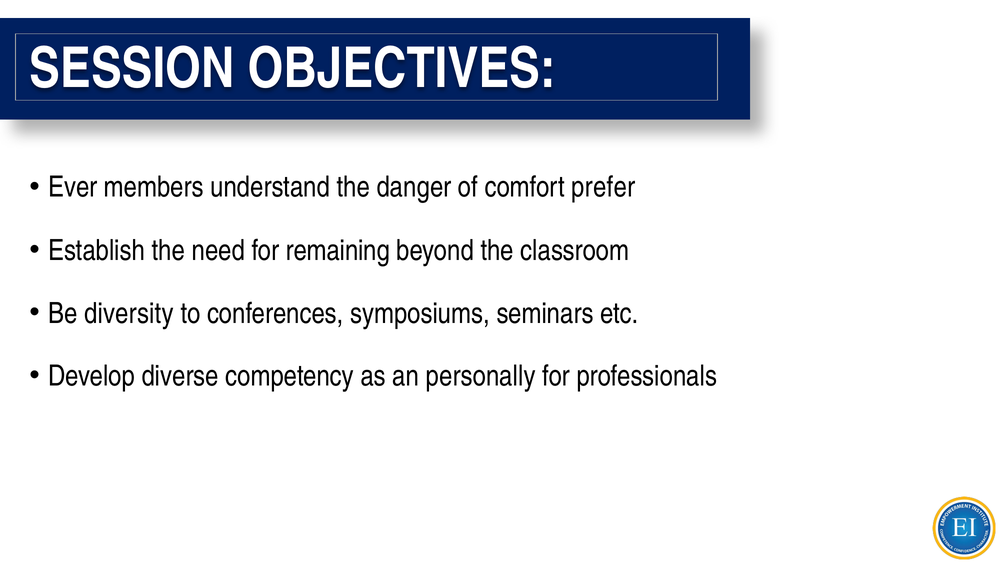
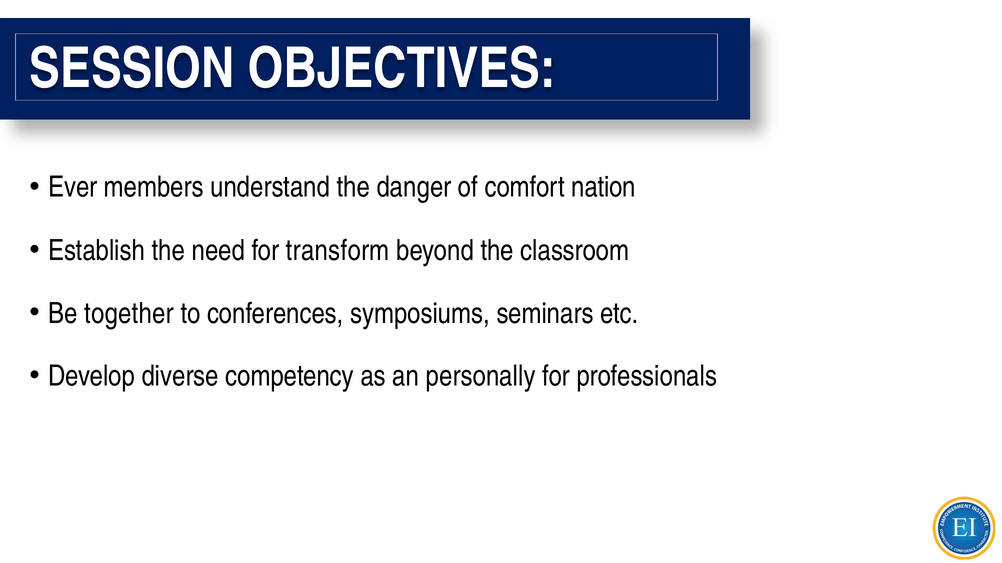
prefer: prefer -> nation
remaining: remaining -> transform
diversity: diversity -> together
